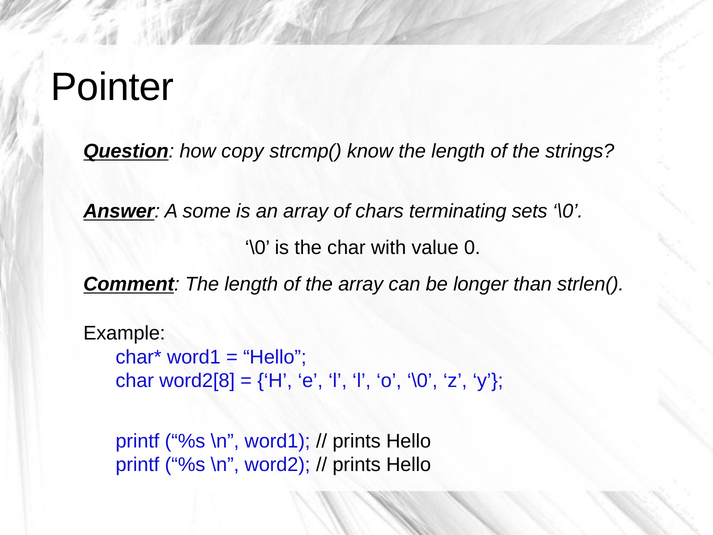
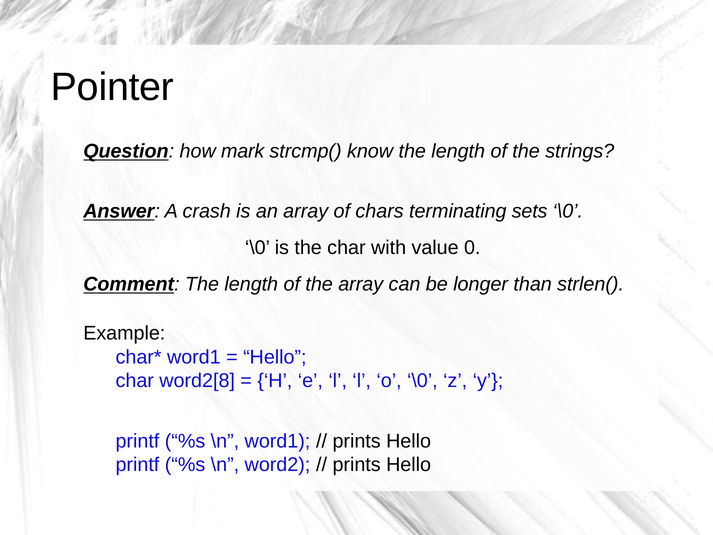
copy: copy -> mark
some: some -> crash
